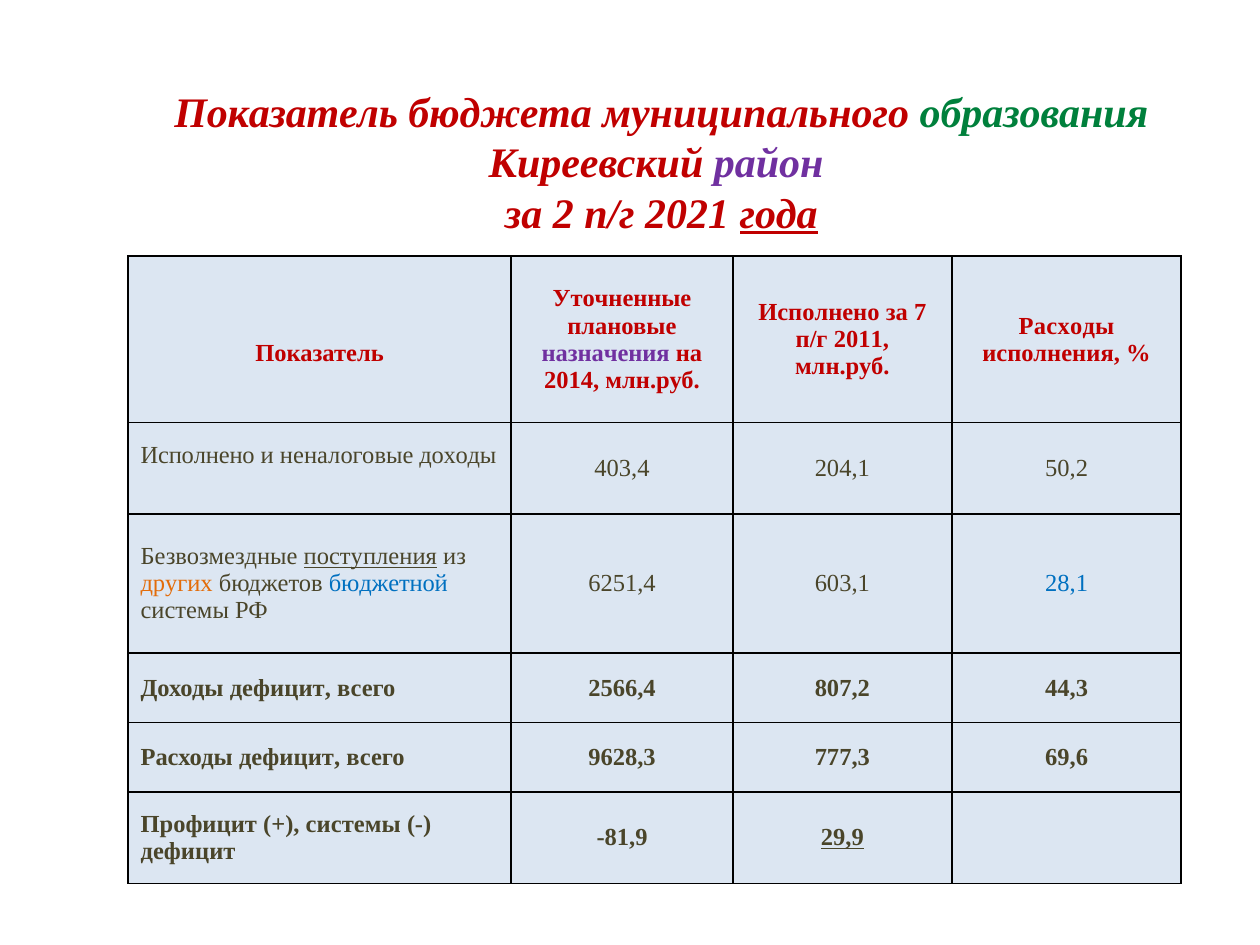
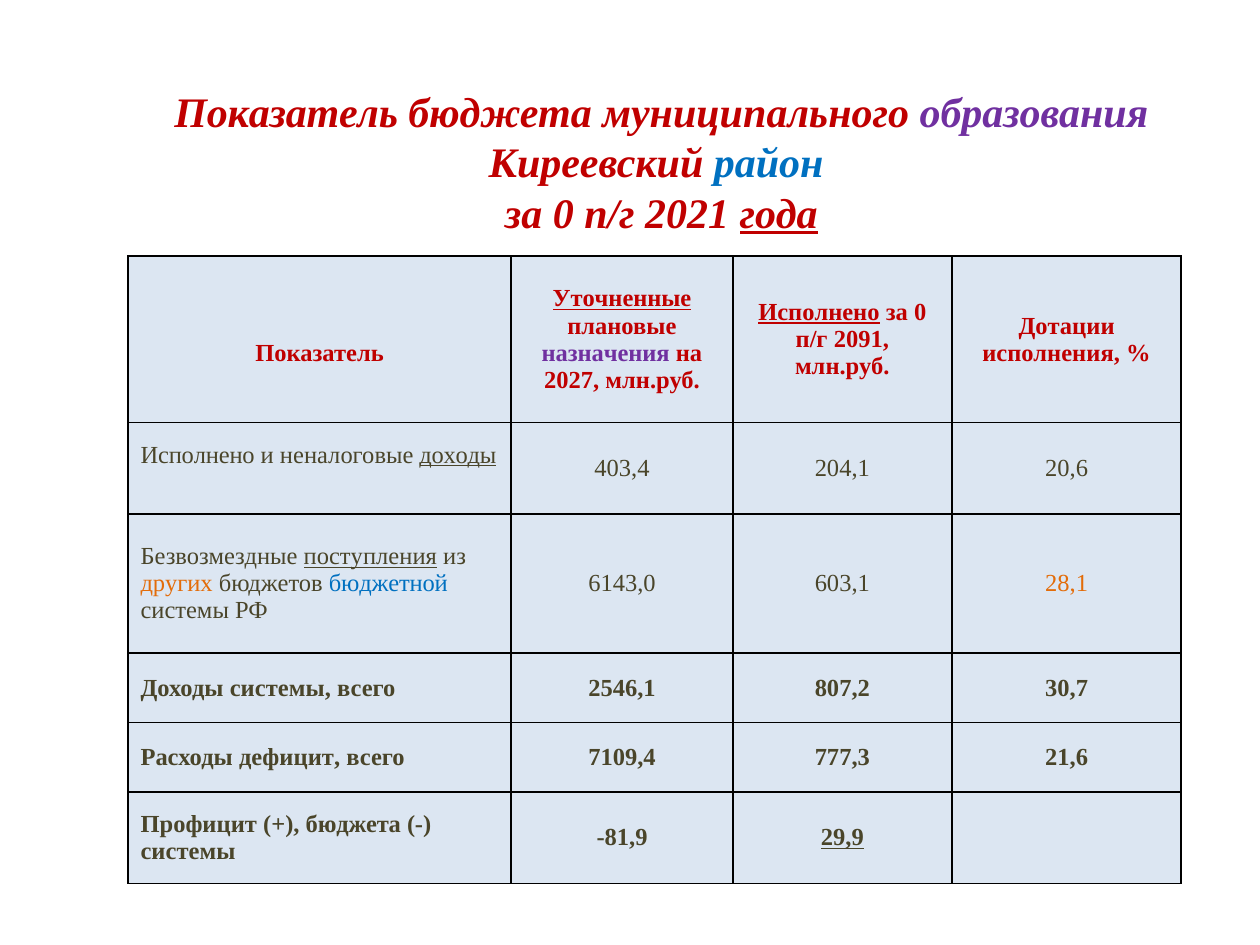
образования colour: green -> purple
район colour: purple -> blue
2 at (563, 214): 2 -> 0
Уточненные underline: none -> present
Исполнено at (819, 312) underline: none -> present
7 at (920, 312): 7 -> 0
Расходы at (1066, 326): Расходы -> Дотации
2011: 2011 -> 2091
2014: 2014 -> 2027
доходы at (458, 455) underline: none -> present
50,2: 50,2 -> 20,6
6251,4: 6251,4 -> 6143,0
28,1 colour: blue -> orange
Доходы дефицит: дефицит -> системы
2566,4: 2566,4 -> 2546,1
44,3: 44,3 -> 30,7
9628,3: 9628,3 -> 7109,4
69,6: 69,6 -> 21,6
системы at (353, 824): системы -> бюджета
дефицит at (188, 851): дефицит -> системы
